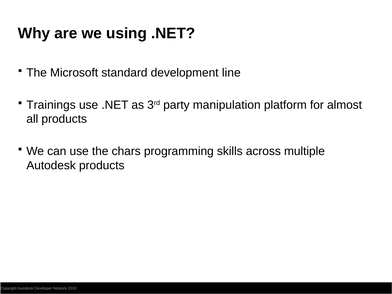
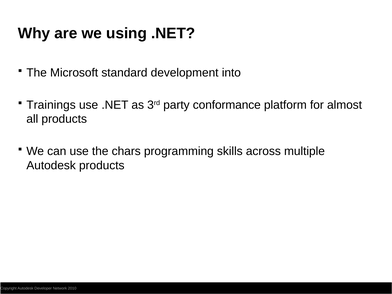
line: line -> into
manipulation: manipulation -> conformance
